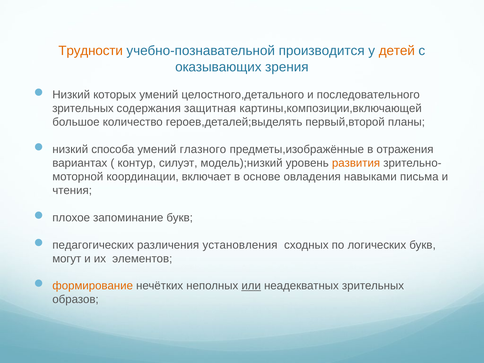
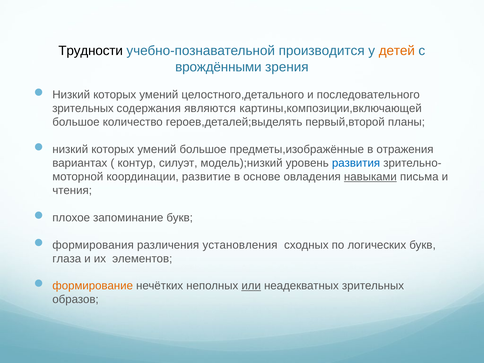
Трудности colour: orange -> black
оказывающих: оказывающих -> врождёнными
защитная: защитная -> являются
способа at (113, 149): способа -> которых
умений глазного: глазного -> большое
развития colour: orange -> blue
включает: включает -> развитие
навыками underline: none -> present
педагогических: педагогических -> формирования
могут: могут -> глаза
